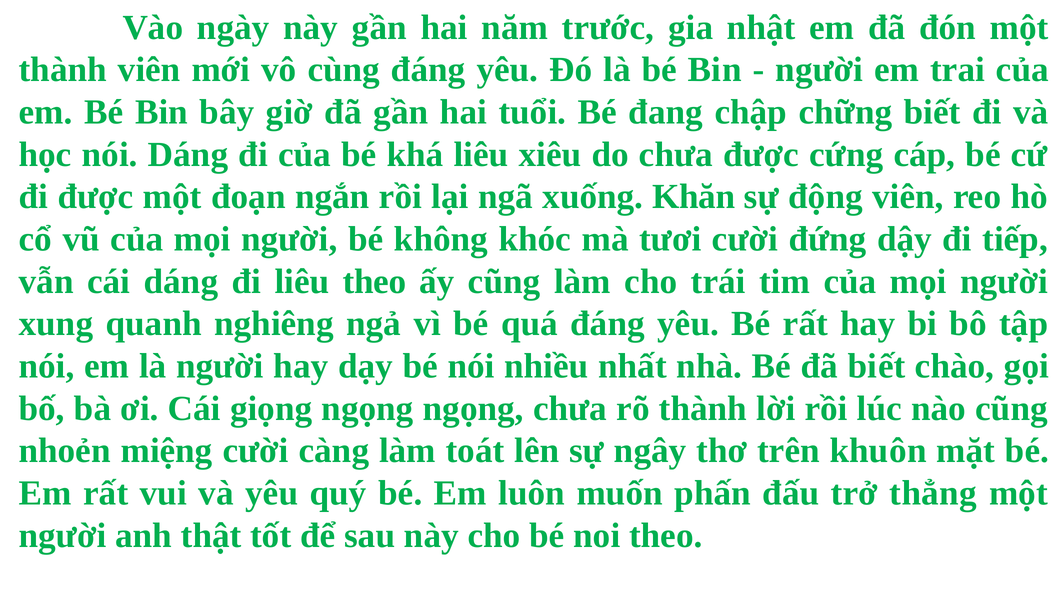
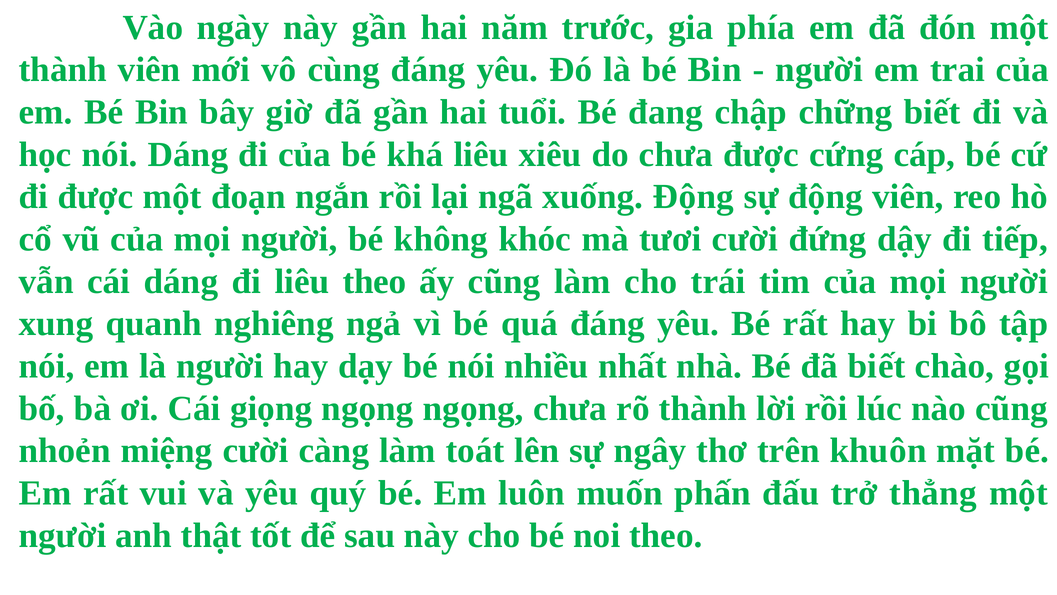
nhật: nhật -> phía
xuống Khăn: Khăn -> Động
